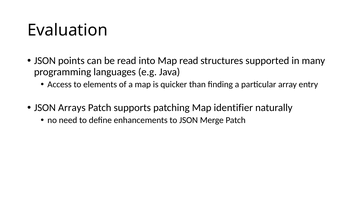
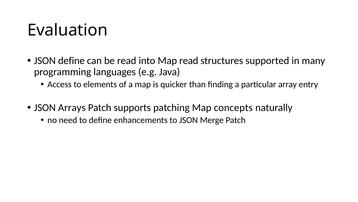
JSON points: points -> define
identifier: identifier -> concepts
